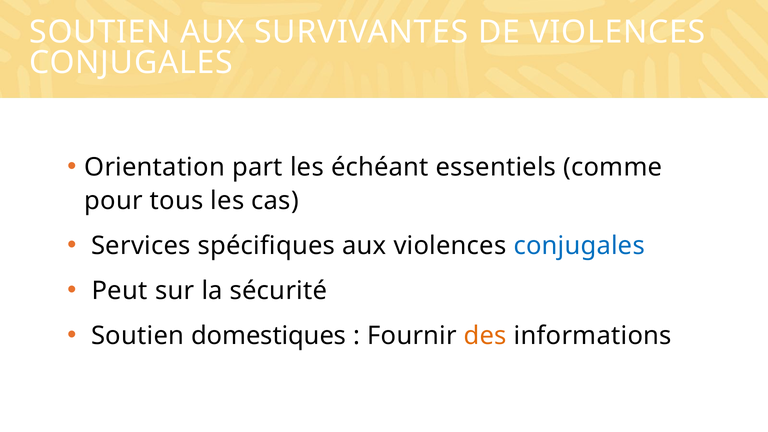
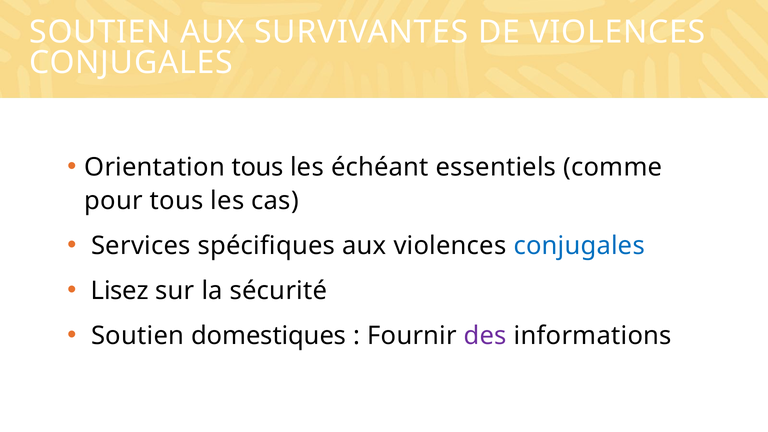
Orientation part: part -> tous
Peut: Peut -> Lisez
des colour: orange -> purple
